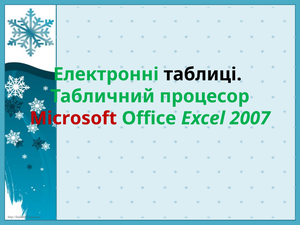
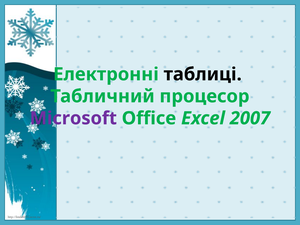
Microsoft colour: red -> purple
